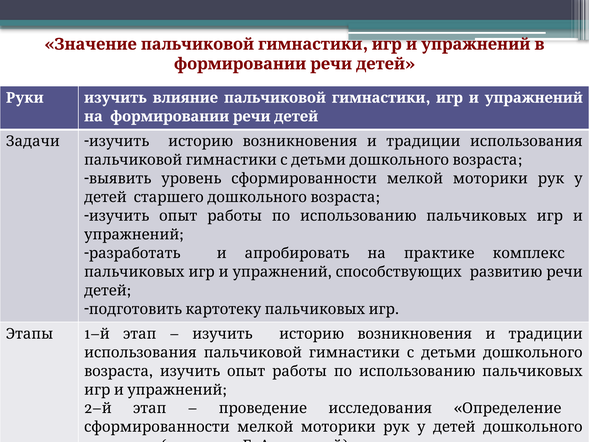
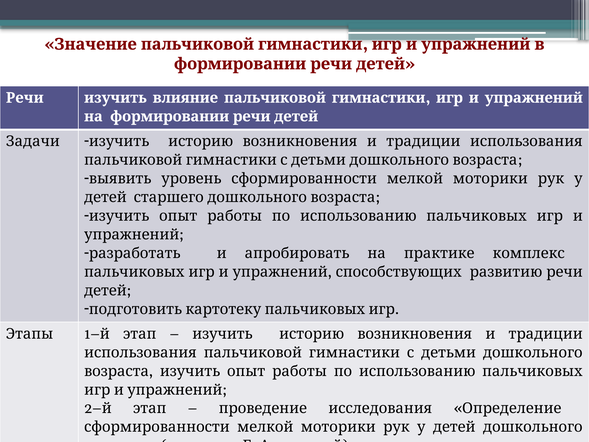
Руки at (25, 98): Руки -> Речи
